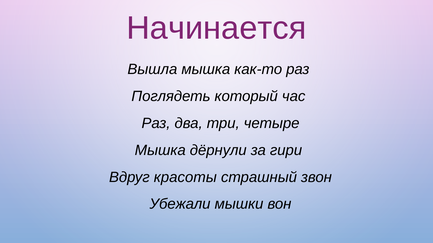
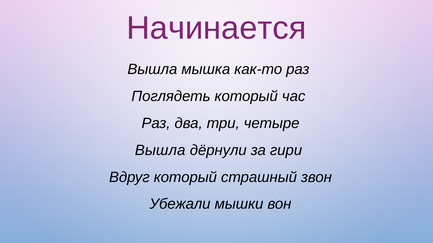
Мышка at (160, 150): Мышка -> Вышла
Вдруг красоты: красоты -> который
